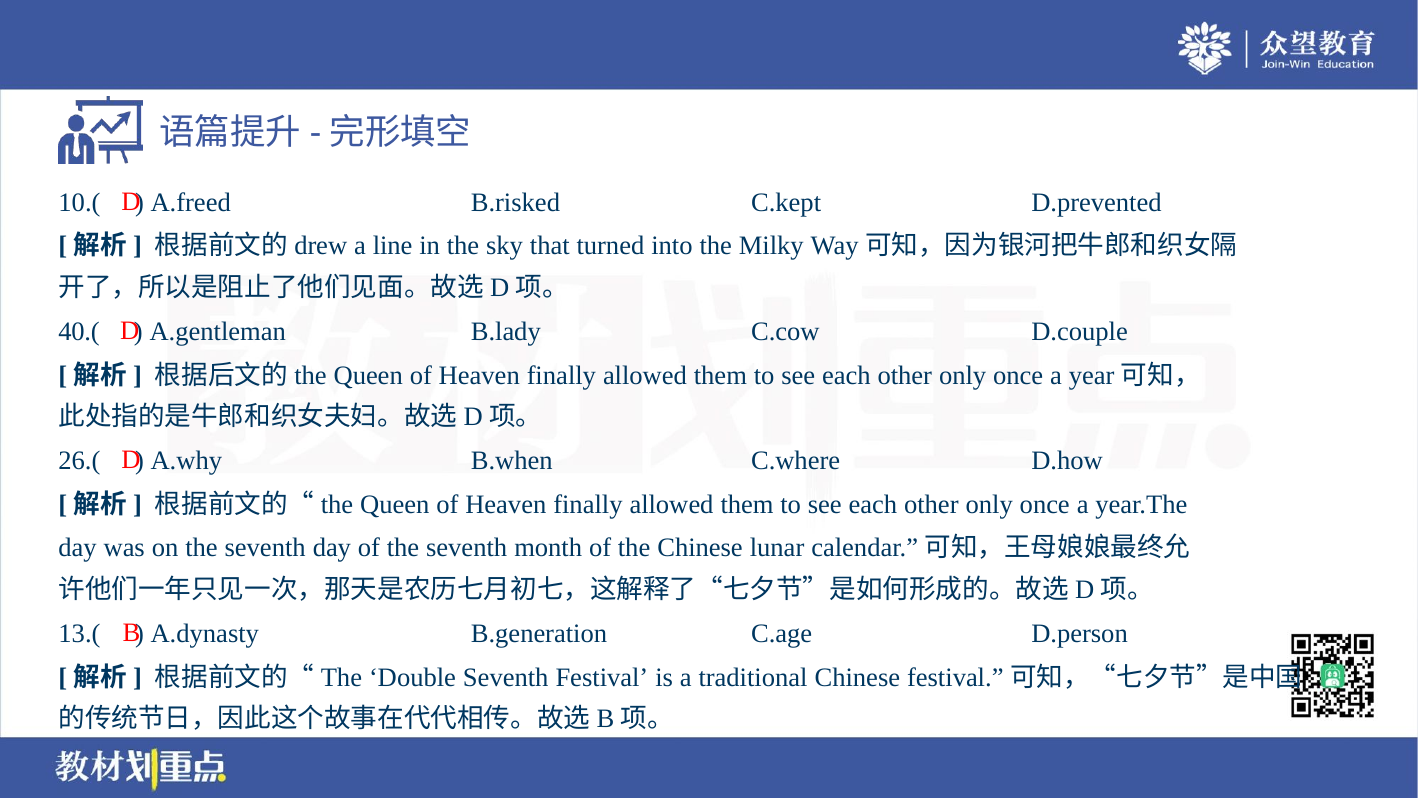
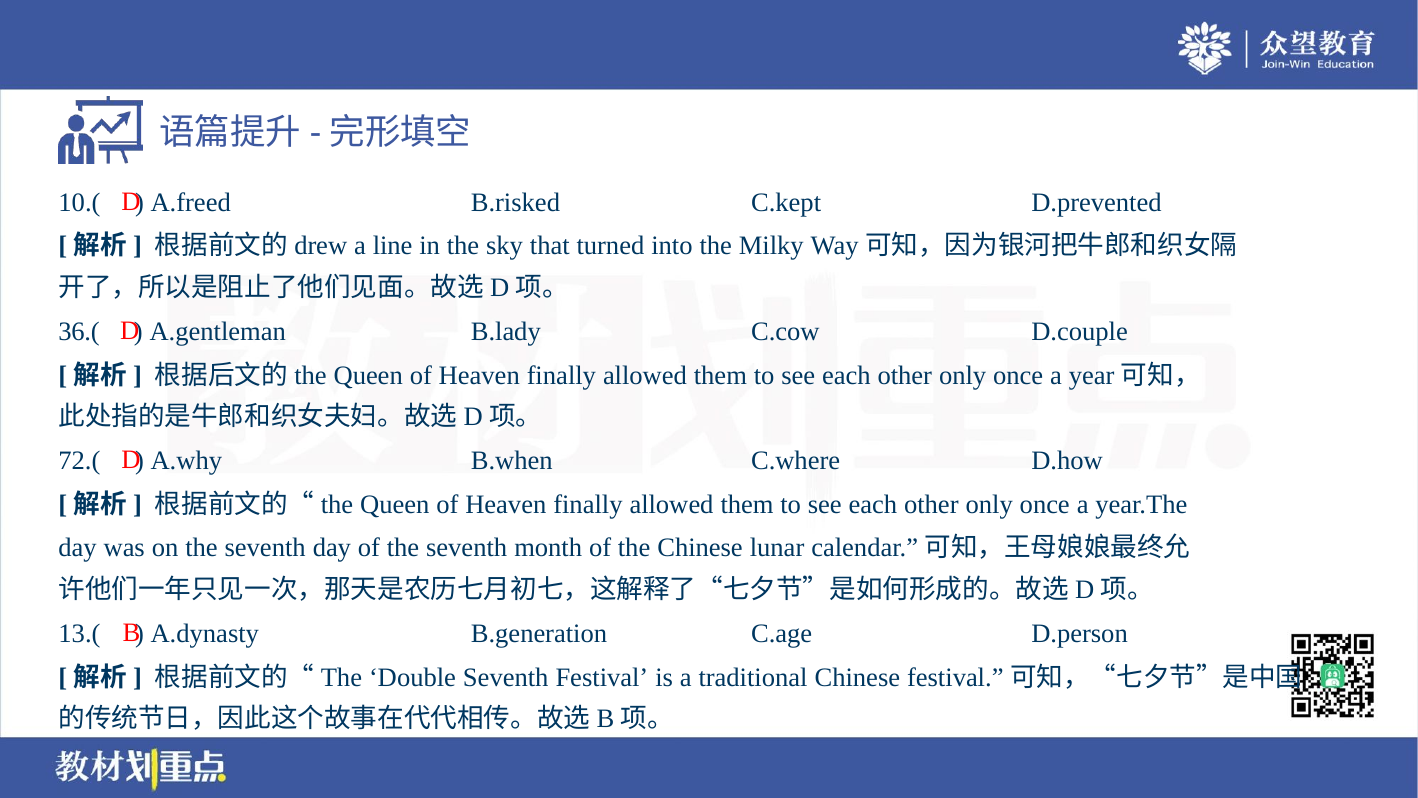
40.(: 40.( -> 36.(
26.(: 26.( -> 72.(
